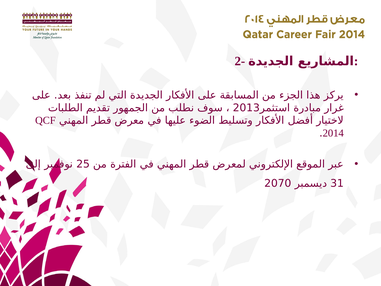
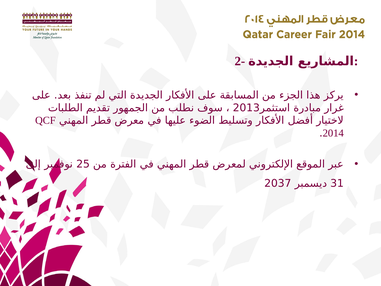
2070: 2070 -> 2037
